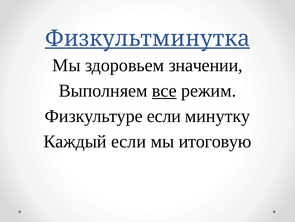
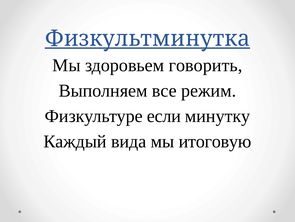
значении: значении -> говорить
все underline: present -> none
Каждый если: если -> вида
